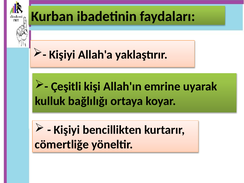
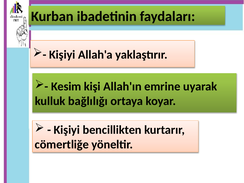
Çeşitli: Çeşitli -> Kesim
